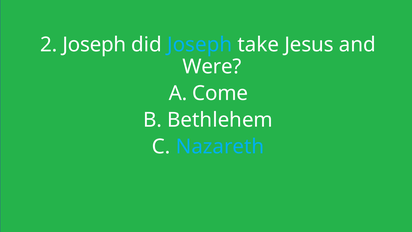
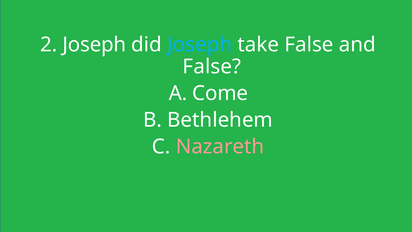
take Jesus: Jesus -> False
Were at (212, 67): Were -> False
Nazareth colour: light blue -> pink
